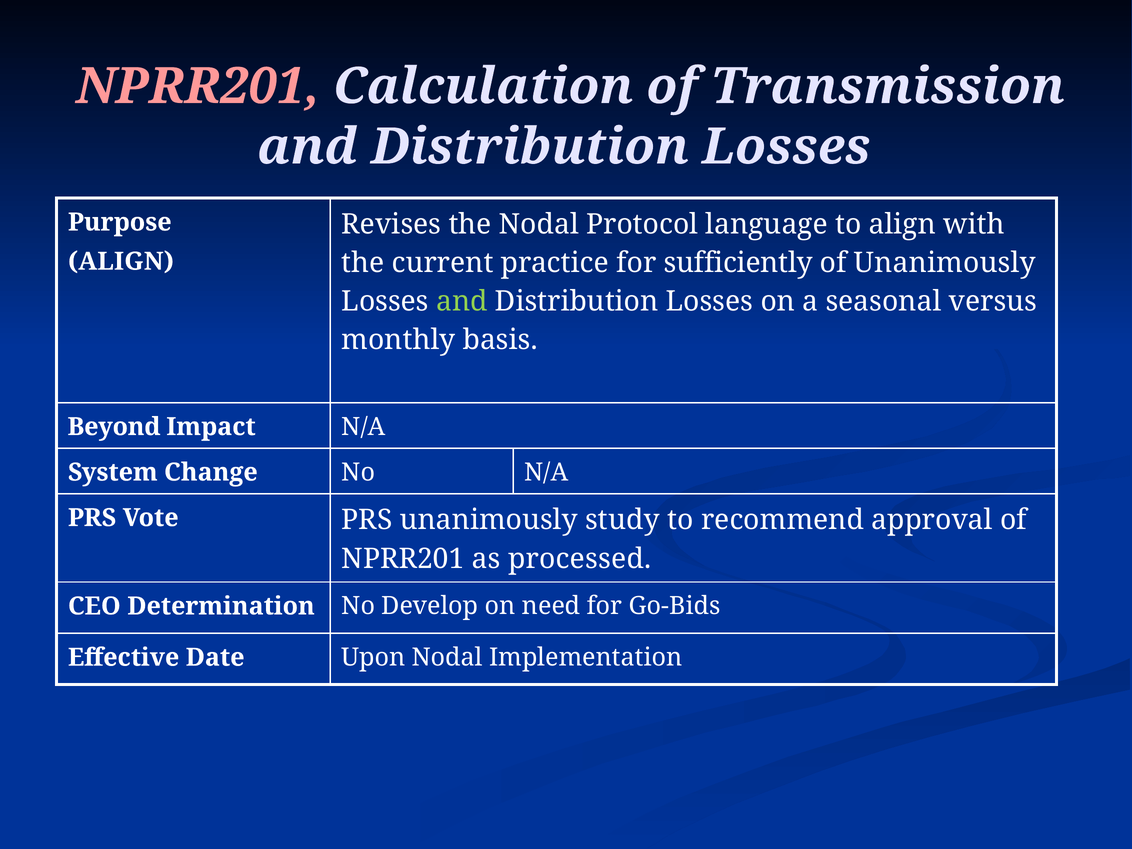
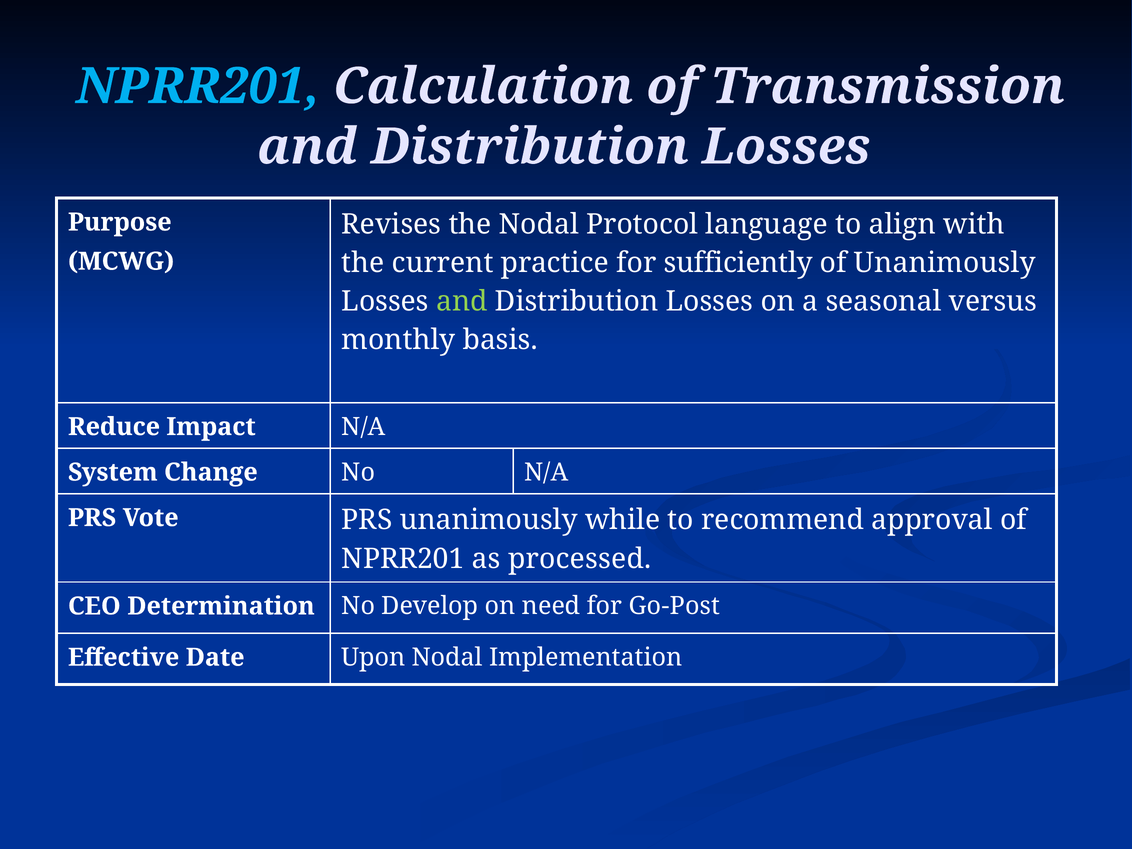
NPRR201 at (198, 86) colour: pink -> light blue
ALIGN at (121, 261): ALIGN -> MCWG
Beyond: Beyond -> Reduce
study: study -> while
Go-Bids: Go-Bids -> Go-Post
